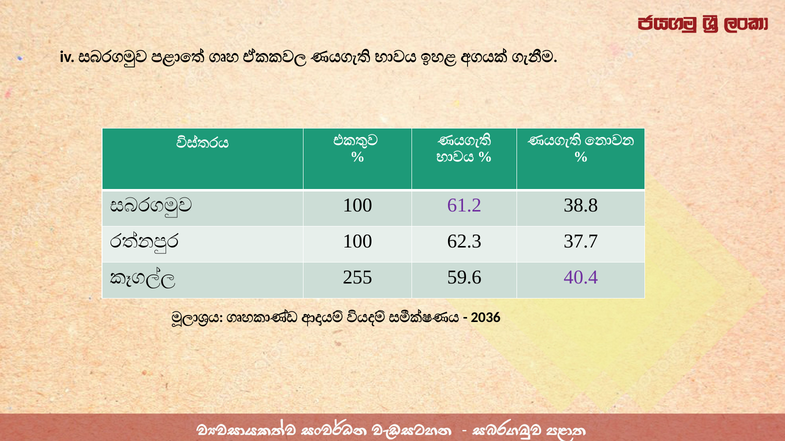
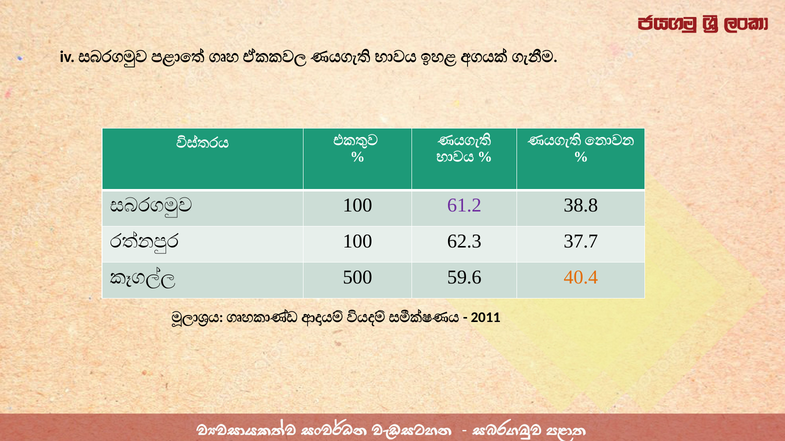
255: 255 -> 500
40.4 colour: purple -> orange
2036: 2036 -> 2011
